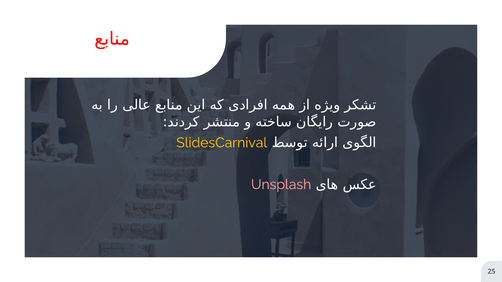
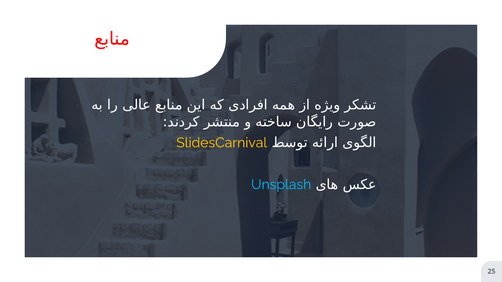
Unsplash colour: pink -> light blue
